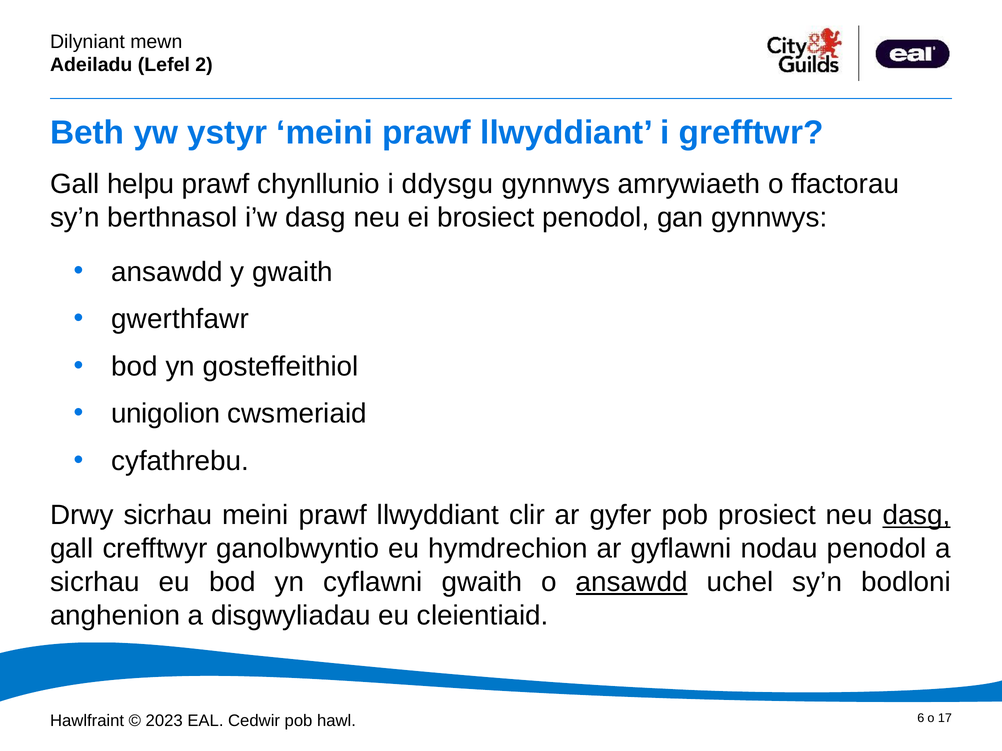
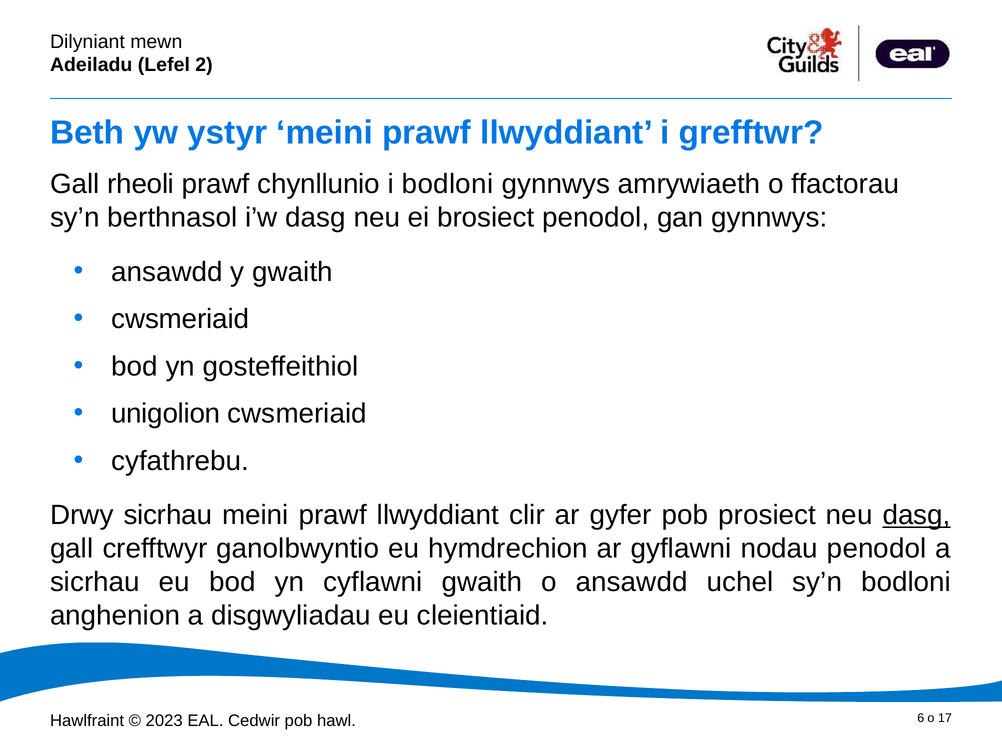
helpu: helpu -> rheoli
i ddysgu: ddysgu -> bodloni
gwerthfawr at (180, 319): gwerthfawr -> cwsmeriaid
ansawdd at (632, 582) underline: present -> none
